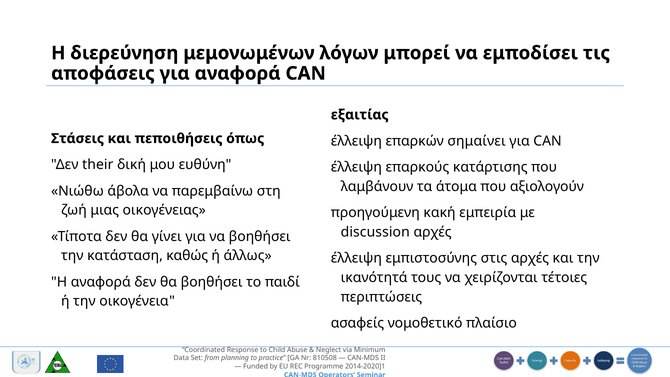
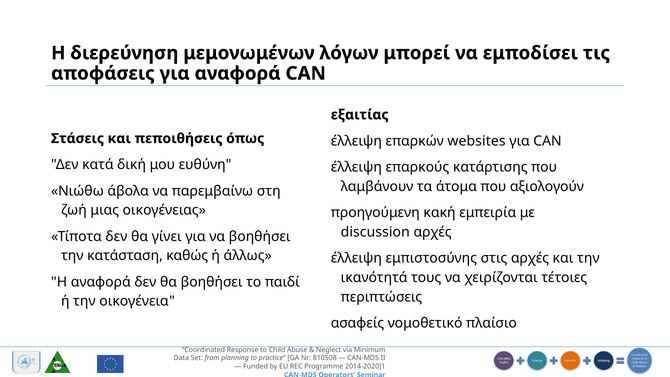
σημαίνει: σημαίνει -> websites
their: their -> κατά
